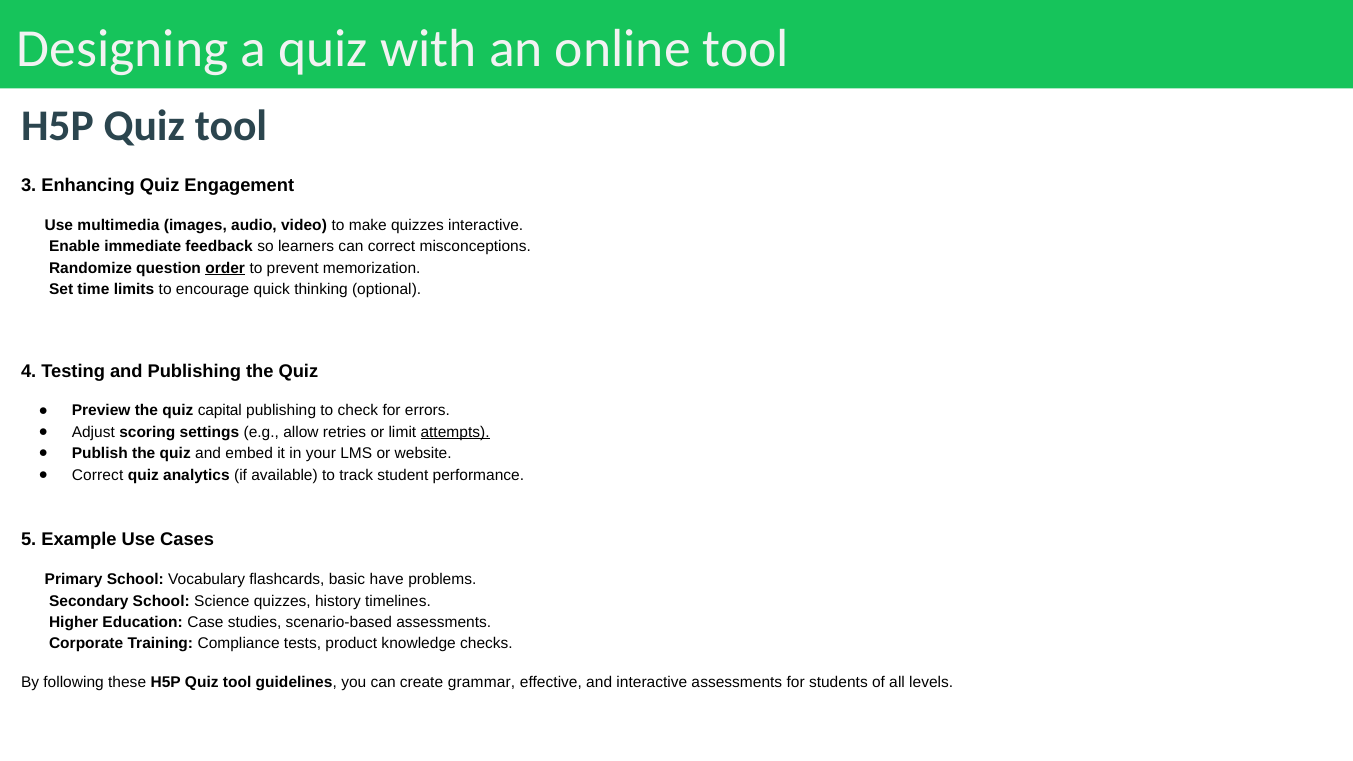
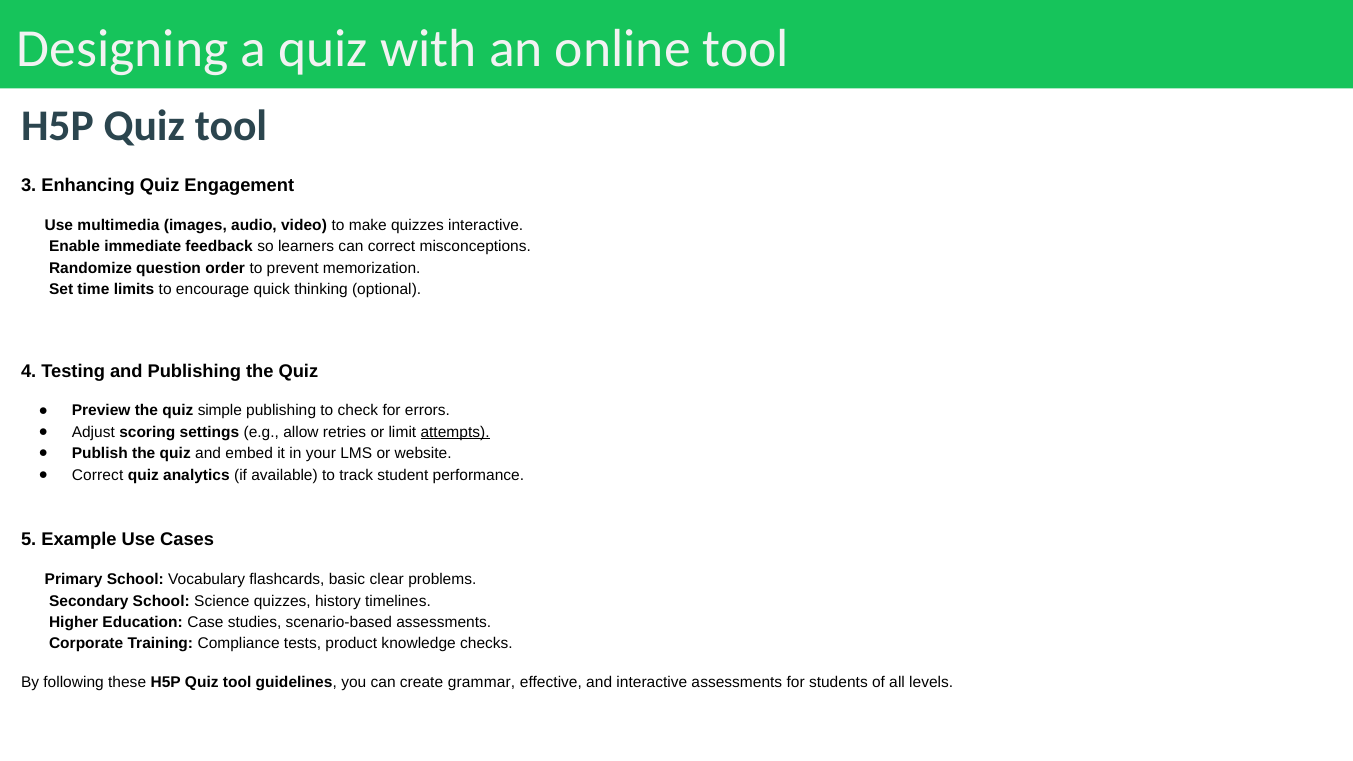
order underline: present -> none
capital: capital -> simple
have: have -> clear
